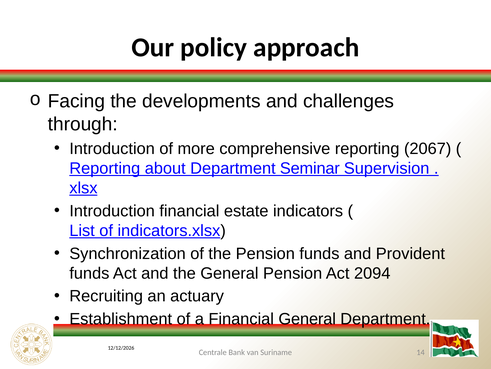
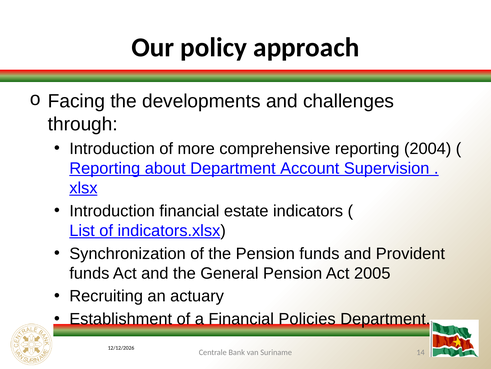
2067: 2067 -> 2004
Seminar: Seminar -> Account
2094: 2094 -> 2005
Financial General: General -> Policies
